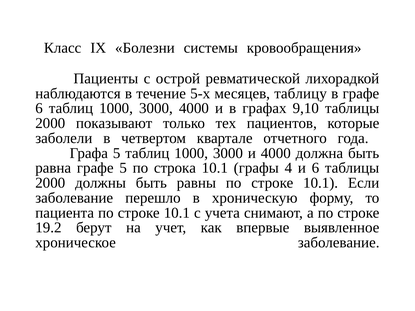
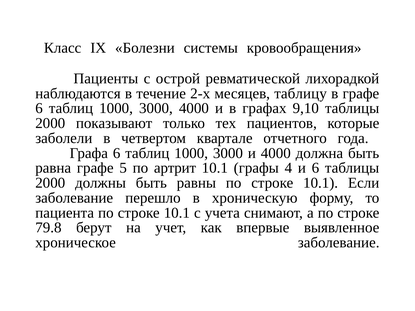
5-х: 5-х -> 2-х
Графа 5: 5 -> 6
строка: строка -> артрит
19.2: 19.2 -> 79.8
